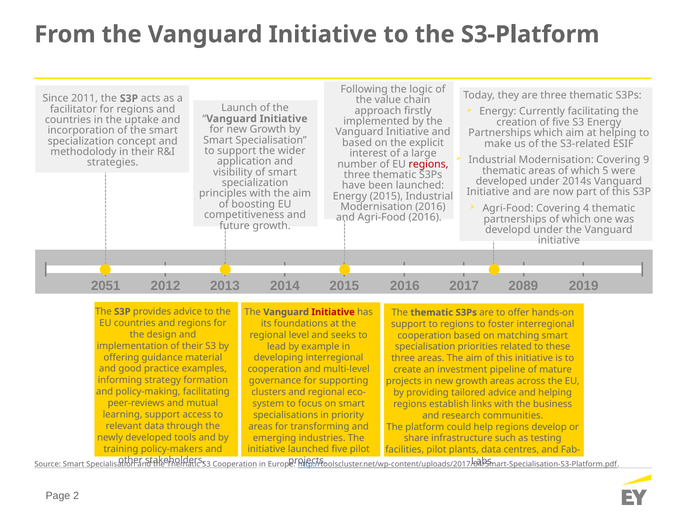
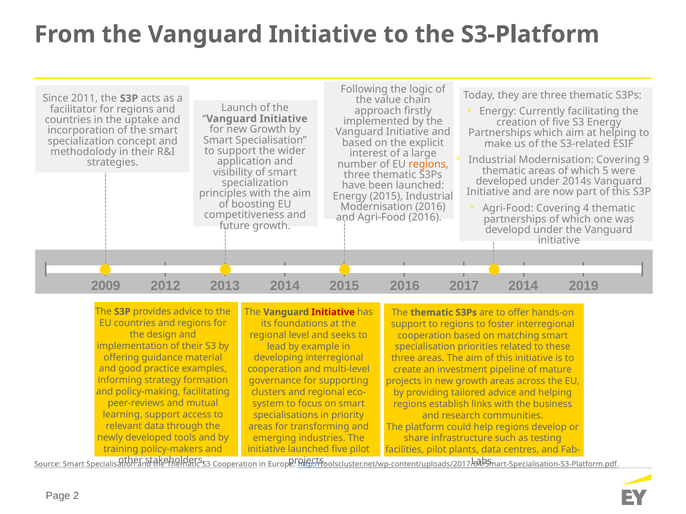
regions at (429, 164) colour: red -> orange
2051: 2051 -> 2009
2017 2089: 2089 -> 2014
